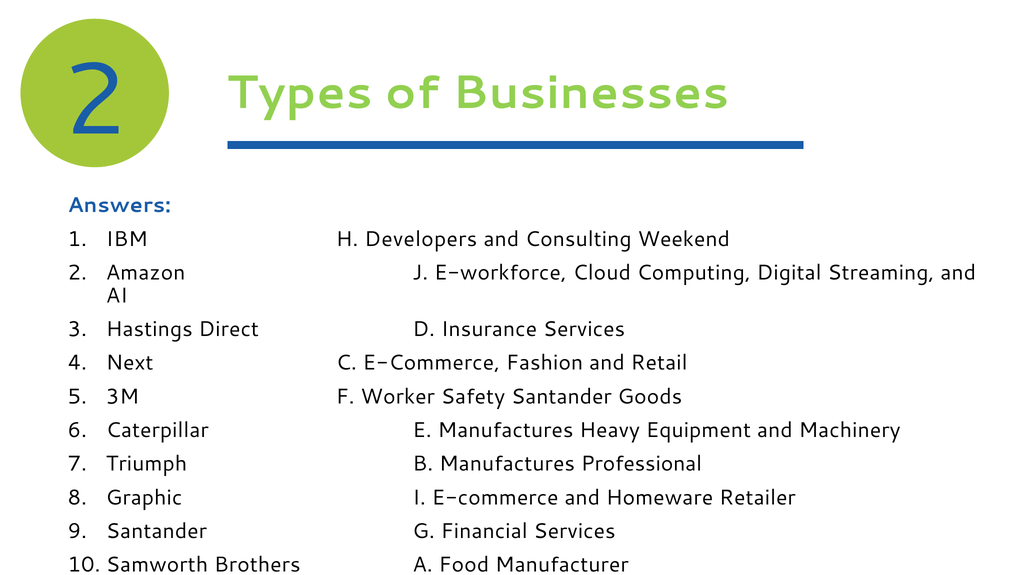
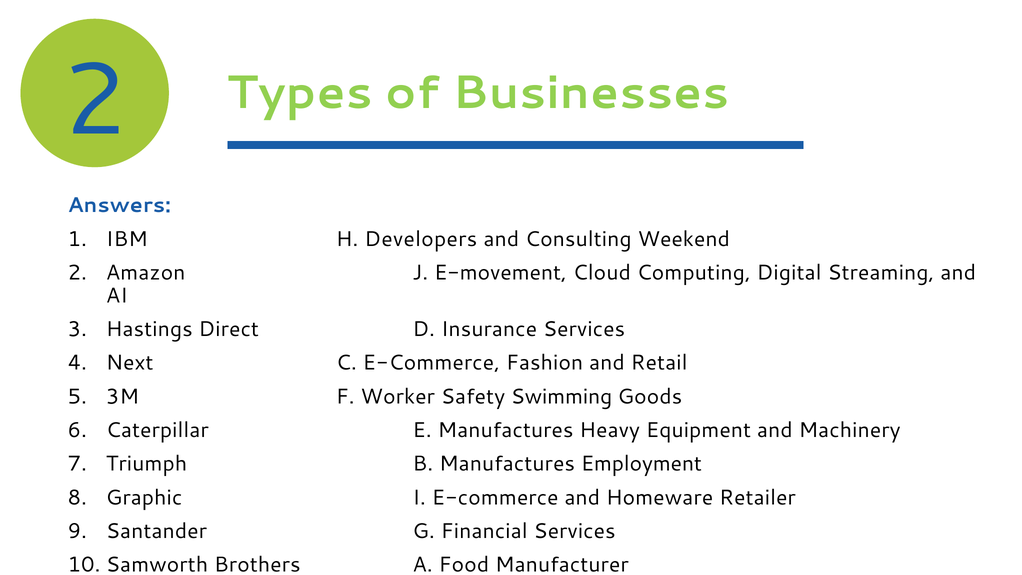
E-workforce: E-workforce -> E-movement
Safety Santander: Santander -> Swimming
Professional: Professional -> Employment
